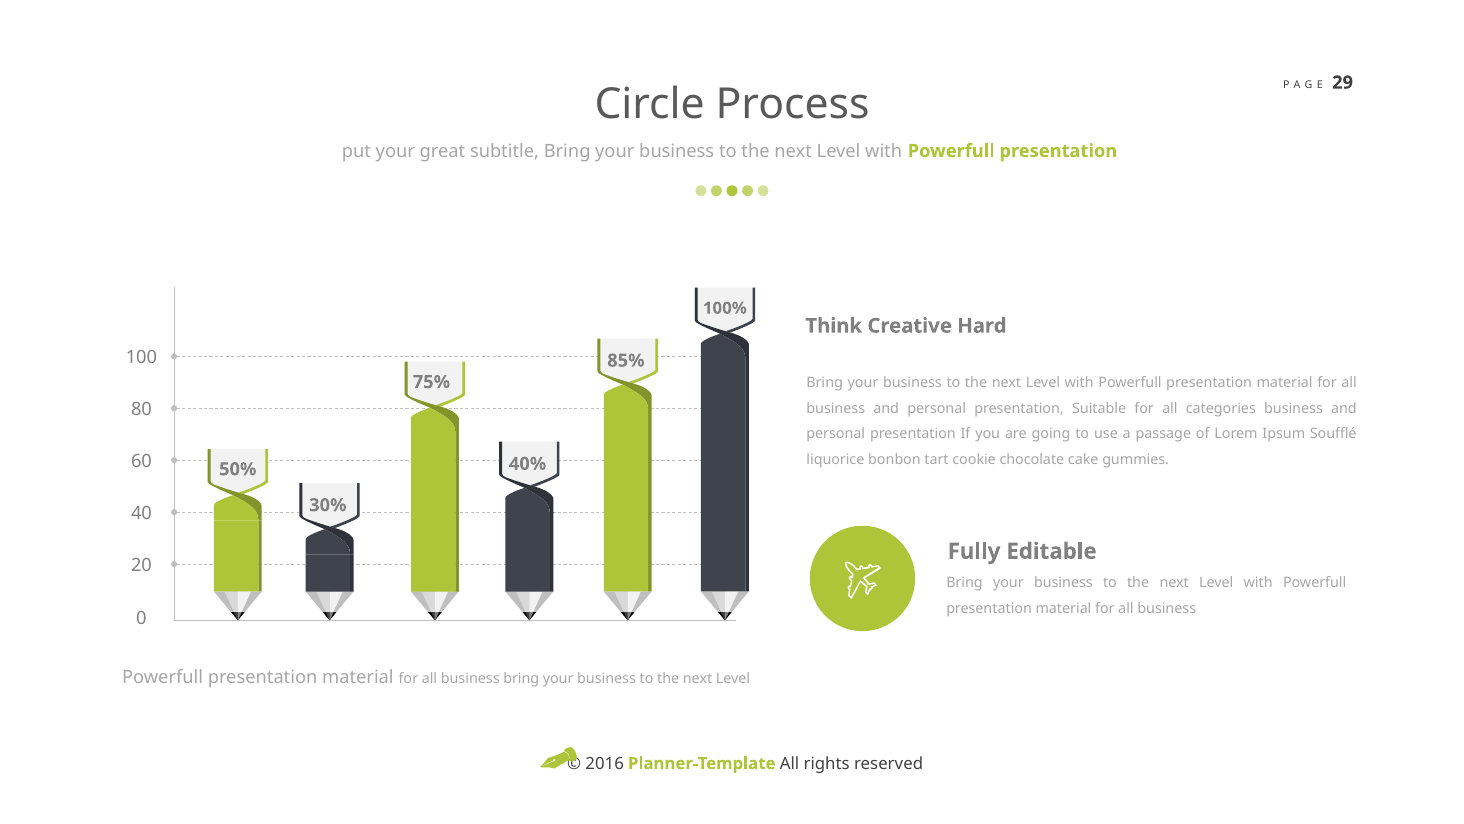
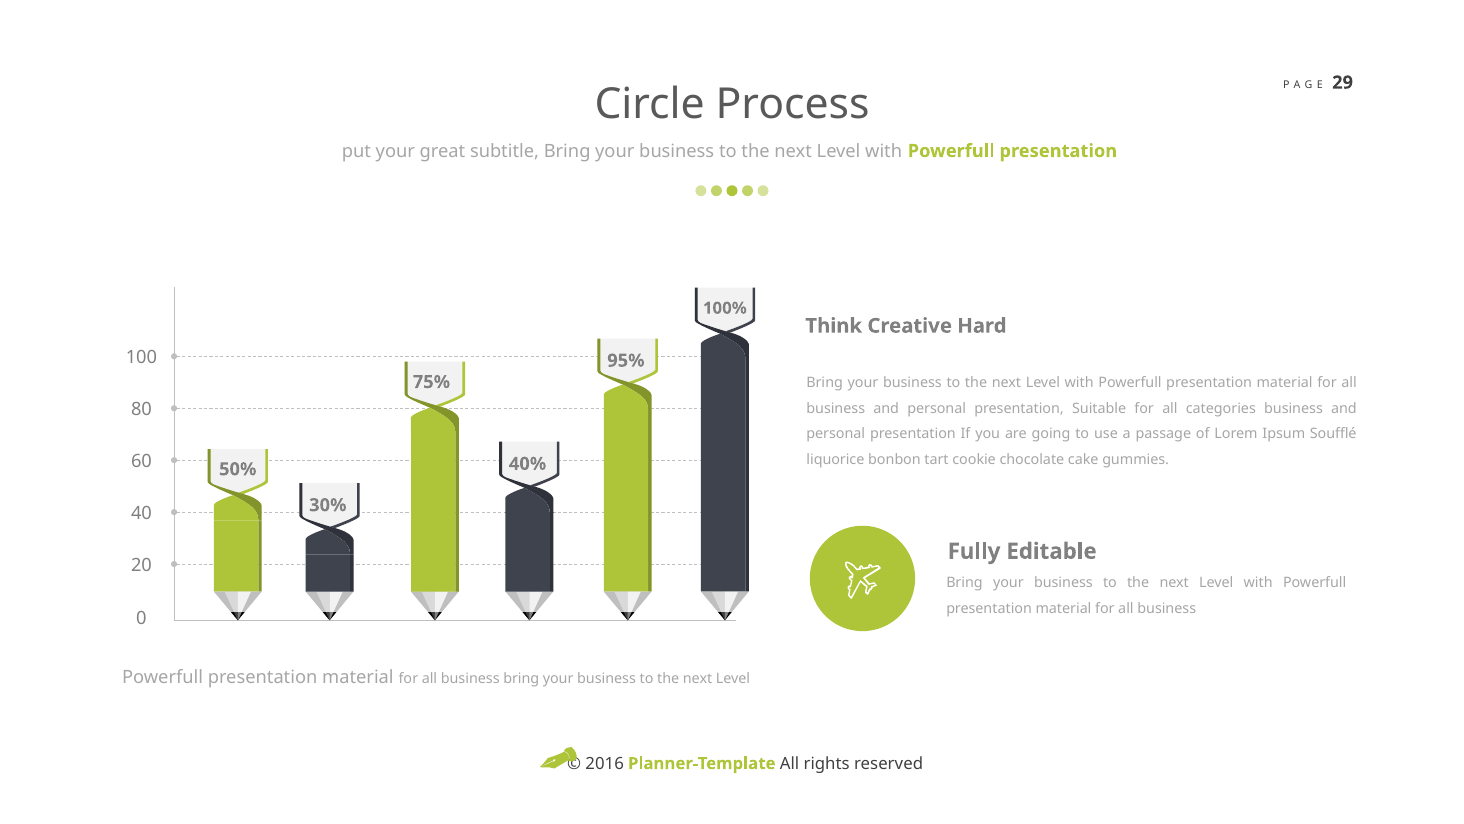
85%: 85% -> 95%
